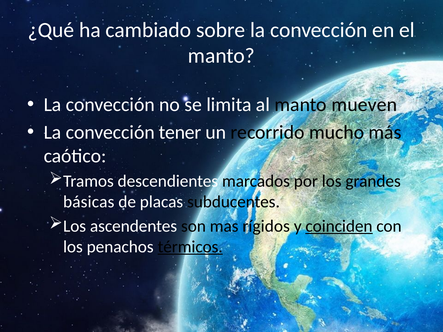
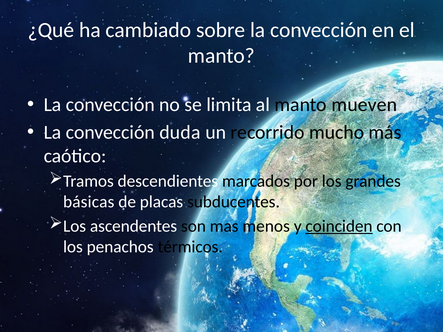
tener: tener -> duda
rígidos: rígidos -> menos
térmicos underline: present -> none
